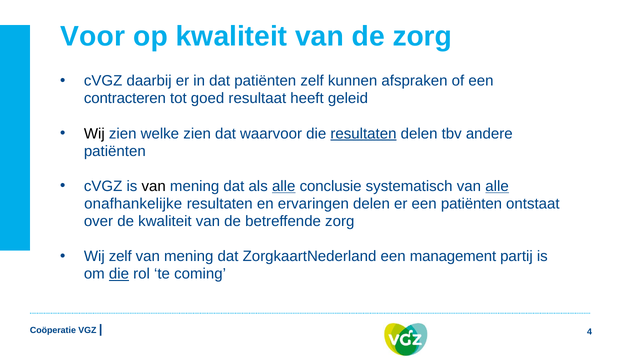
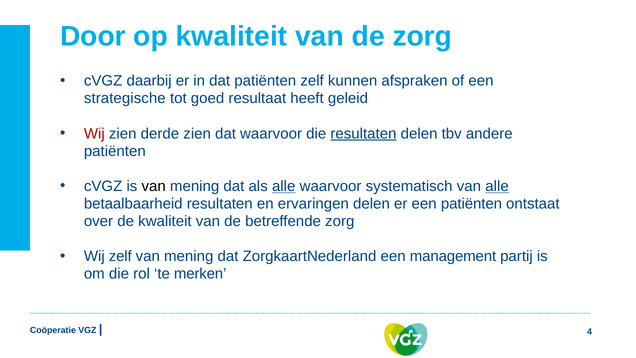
Voor: Voor -> Door
contracteren: contracteren -> strategische
Wij at (94, 133) colour: black -> red
welke: welke -> derde
alle conclusie: conclusie -> waarvoor
onafhankelijke: onafhankelijke -> betaalbaarheid
die at (119, 274) underline: present -> none
coming: coming -> merken
